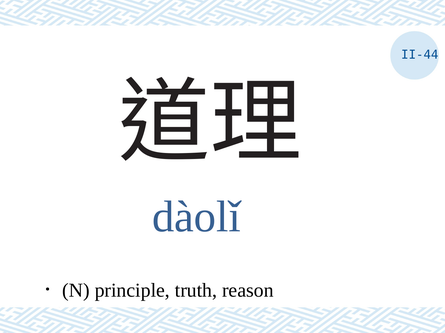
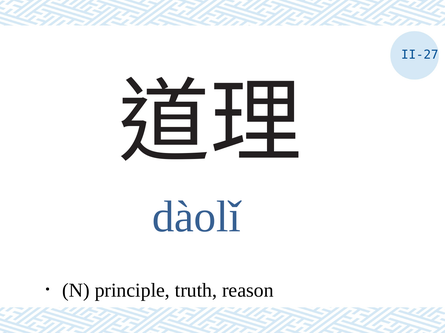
II-44: II-44 -> II-27
